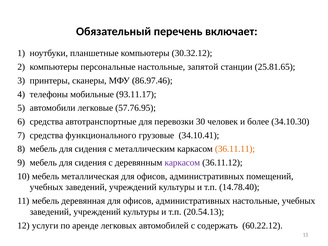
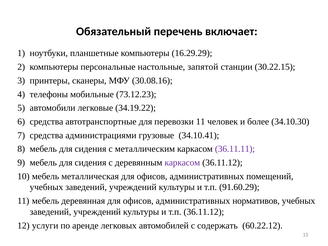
30.32.12: 30.32.12 -> 16.29.29
25.81.65: 25.81.65 -> 30.22.15
86.97.46: 86.97.46 -> 30.08.16
93.11.17: 93.11.17 -> 73.12.23
57.76.95: 57.76.95 -> 34.19.22
перевозки 30: 30 -> 11
функционального: функционального -> администрациями
36.11.11 colour: orange -> purple
14.78.40: 14.78.40 -> 91.60.29
административных настольные: настольные -> нормативов
т.п 20.54.13: 20.54.13 -> 36.11.12
